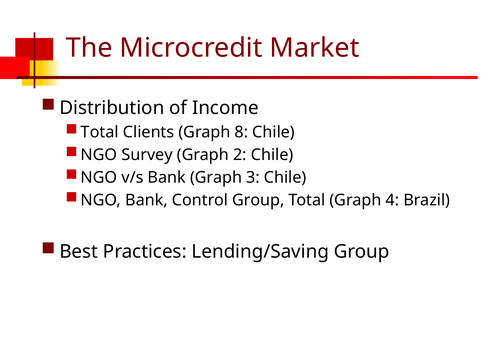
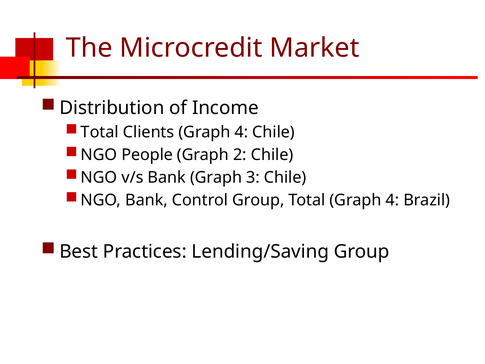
Clients Graph 8: 8 -> 4
Survey: Survey -> People
